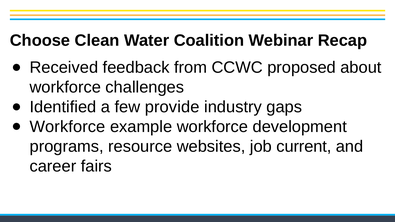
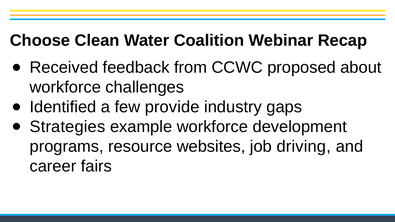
Workforce at (68, 127): Workforce -> Strategies
current: current -> driving
